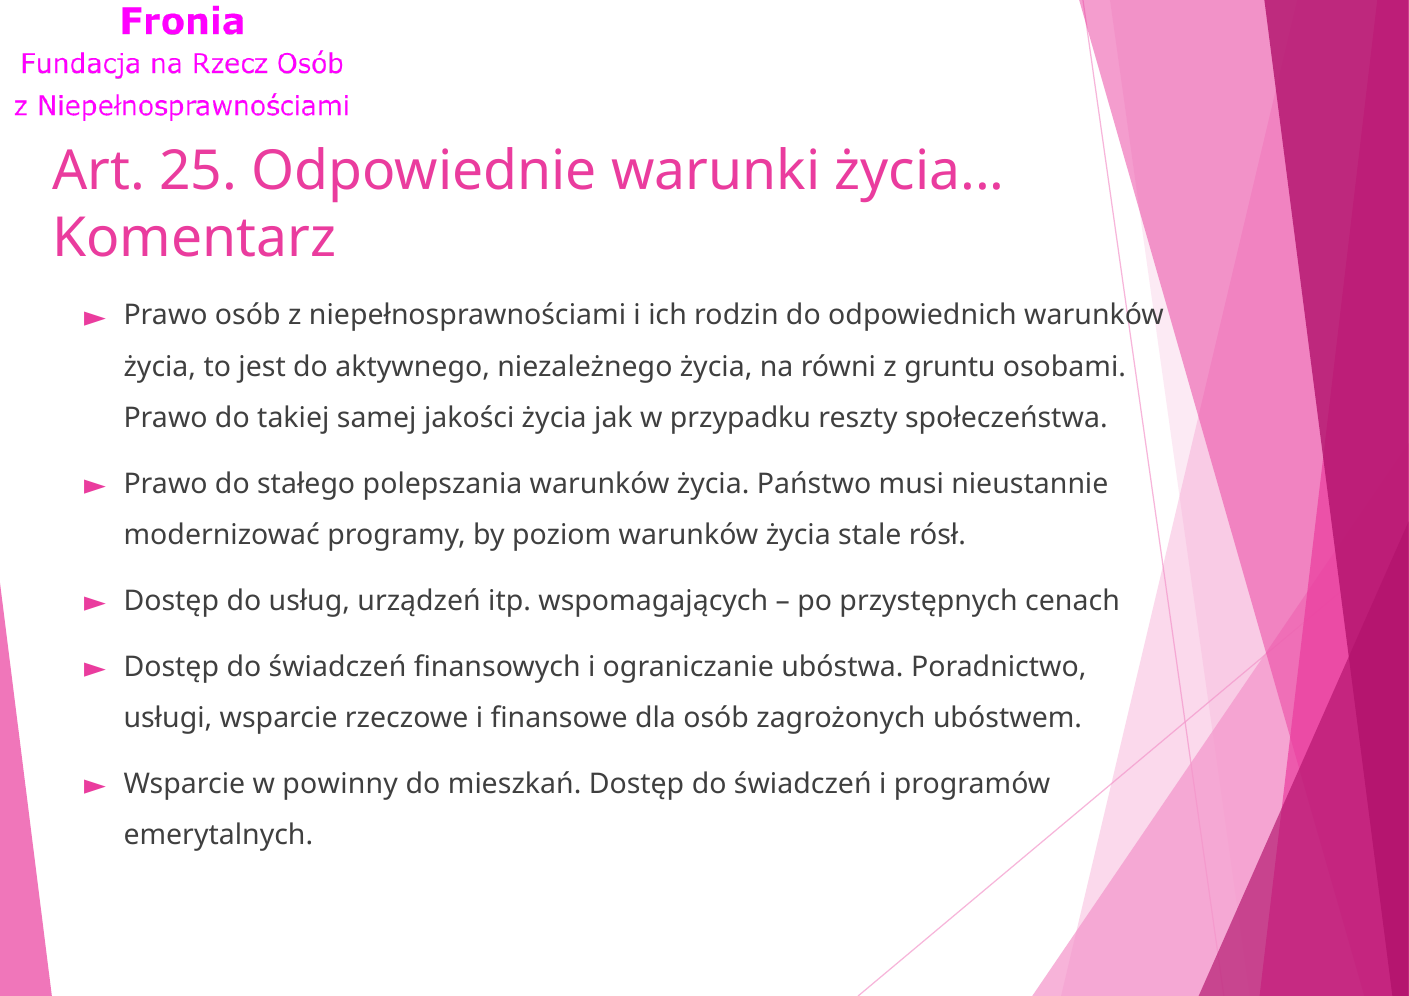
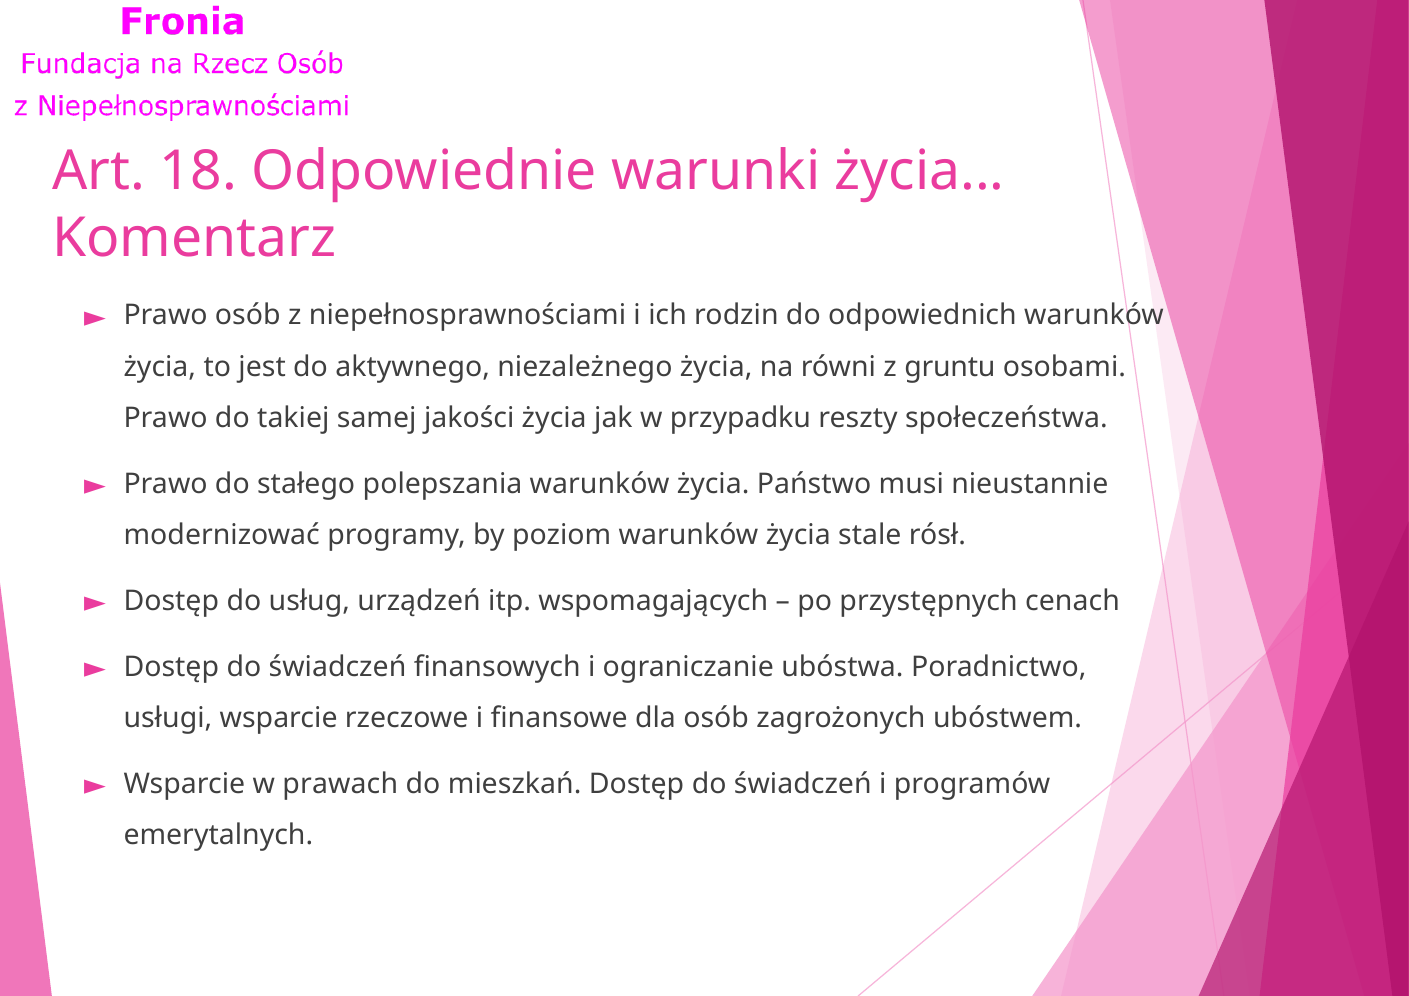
25: 25 -> 18
powinny: powinny -> prawach
